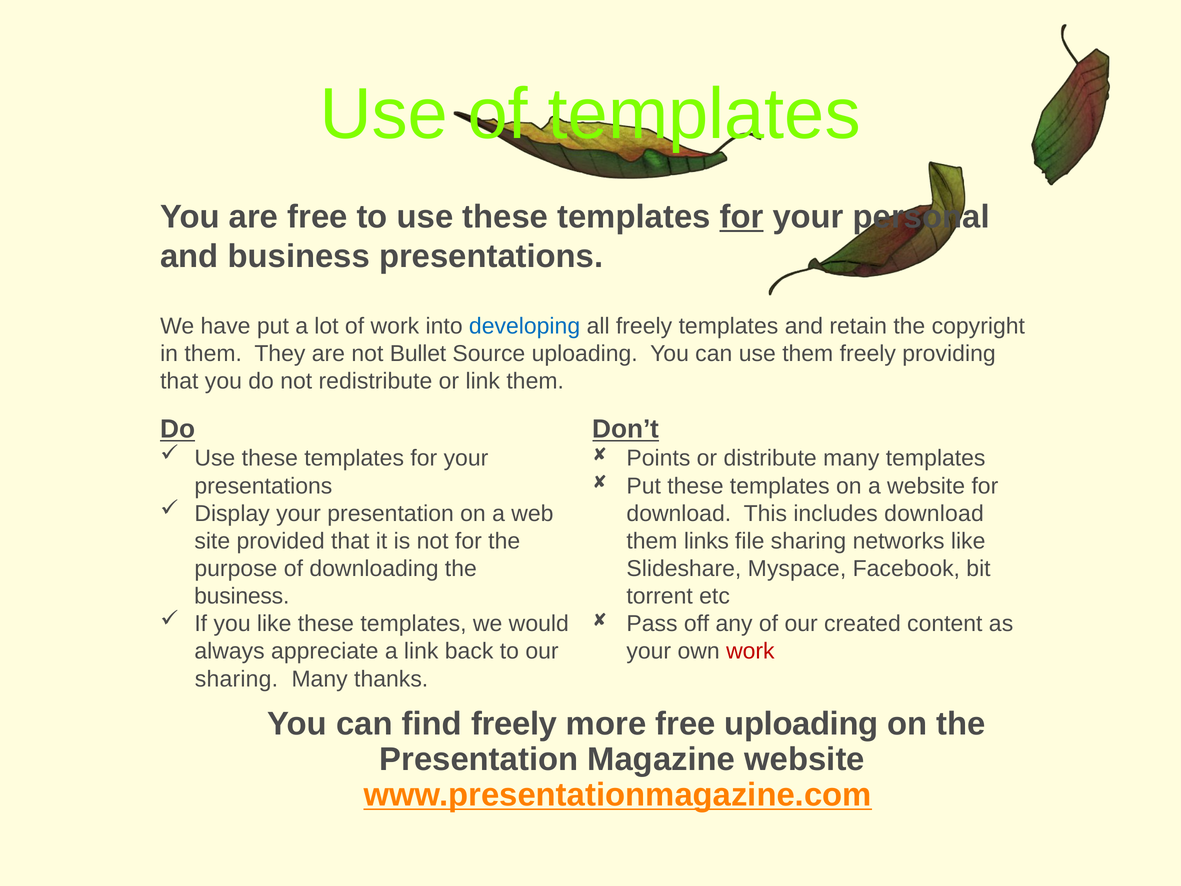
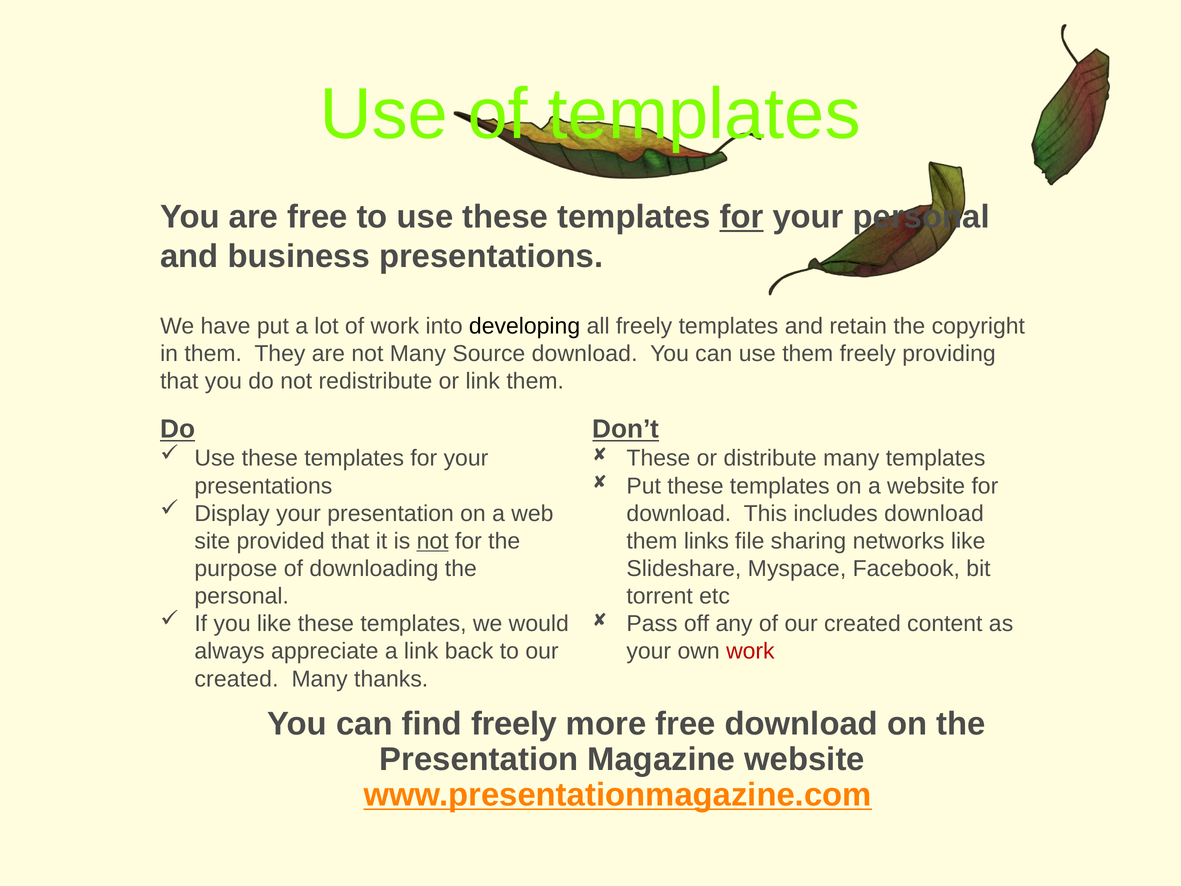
developing colour: blue -> black
not Bullet: Bullet -> Many
Source uploading: uploading -> download
Points at (658, 458): Points -> These
not at (433, 541) underline: none -> present
business at (242, 596): business -> personal
sharing at (236, 679): sharing -> created
free uploading: uploading -> download
